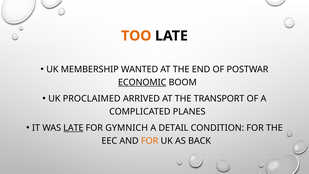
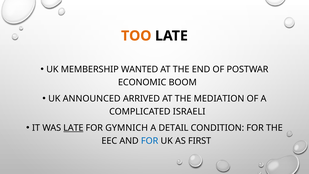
ECONOMIC underline: present -> none
PROCLAIMED: PROCLAIMED -> ANNOUNCED
TRANSPORT: TRANSPORT -> MEDIATION
PLANES: PLANES -> ISRAELI
FOR at (150, 141) colour: orange -> blue
BACK: BACK -> FIRST
